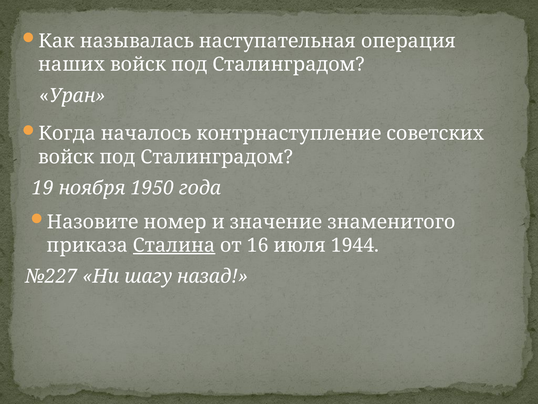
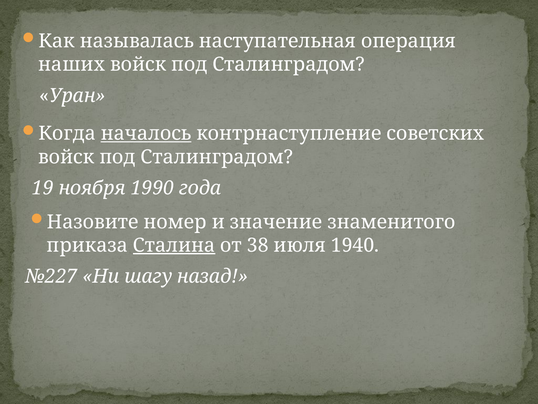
началось underline: none -> present
1950: 1950 -> 1990
16: 16 -> 38
1944: 1944 -> 1940
